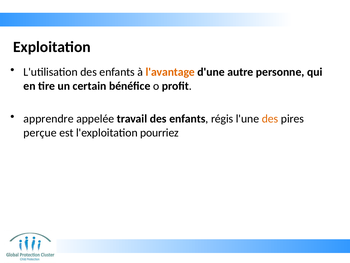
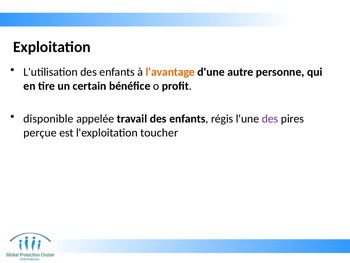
apprendre: apprendre -> disponible
des at (270, 119) colour: orange -> purple
pourriez: pourriez -> toucher
